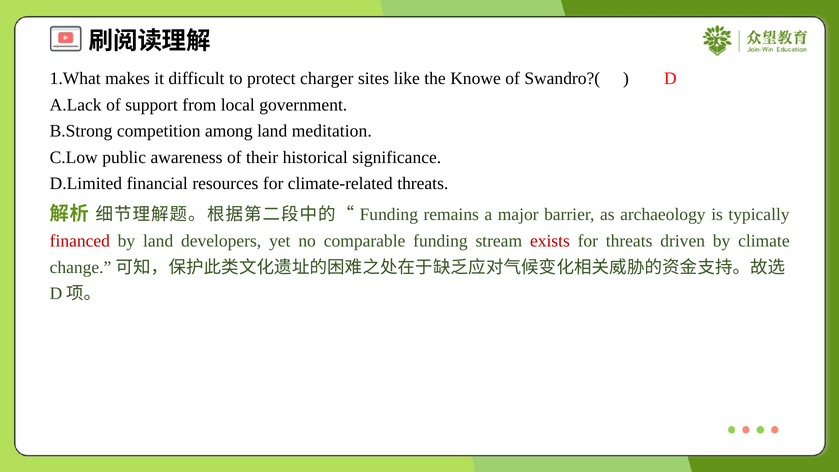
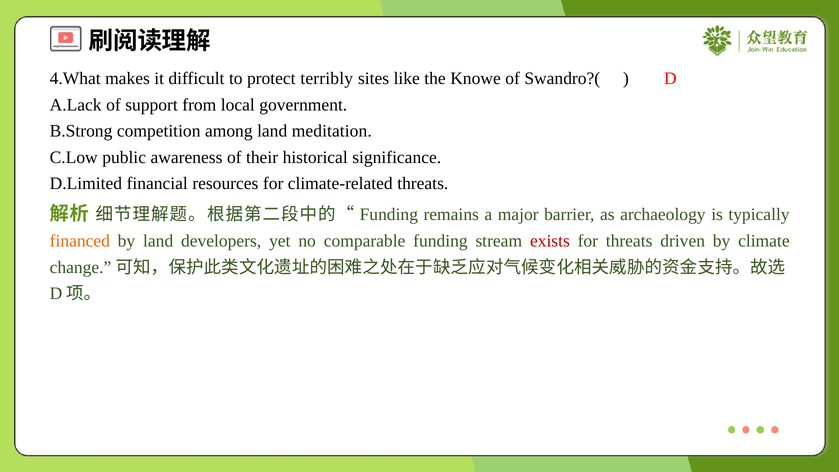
1.What: 1.What -> 4.What
charger: charger -> terribly
financed colour: red -> orange
